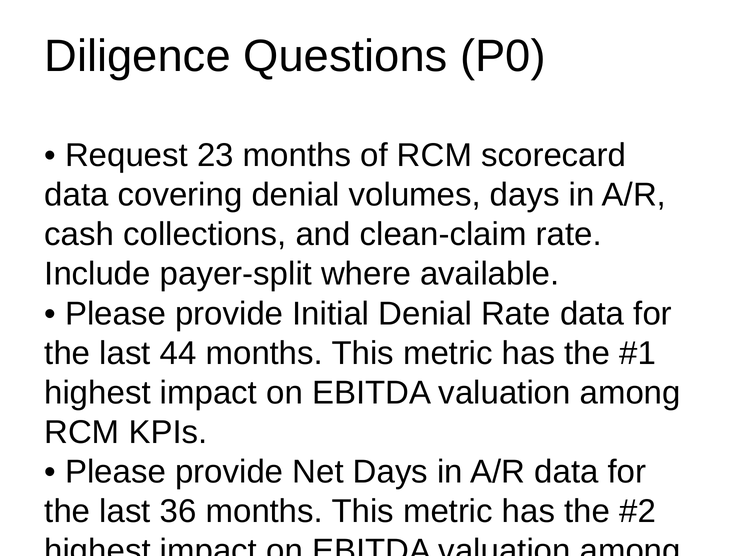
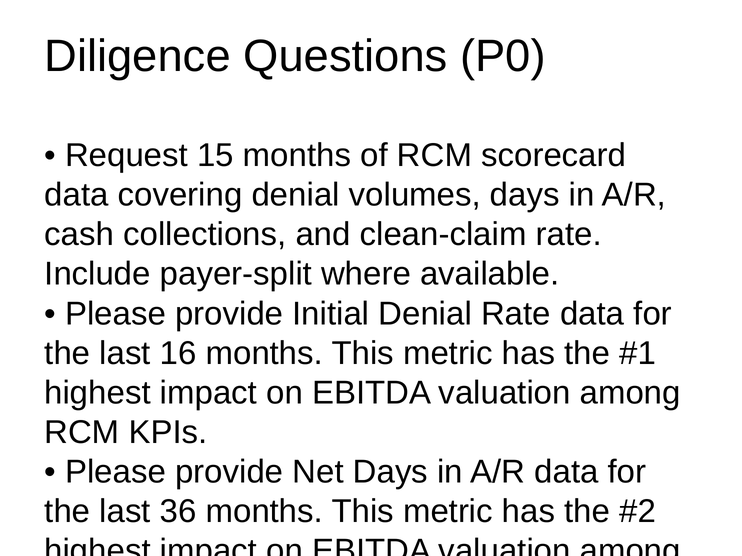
23: 23 -> 15
44: 44 -> 16
